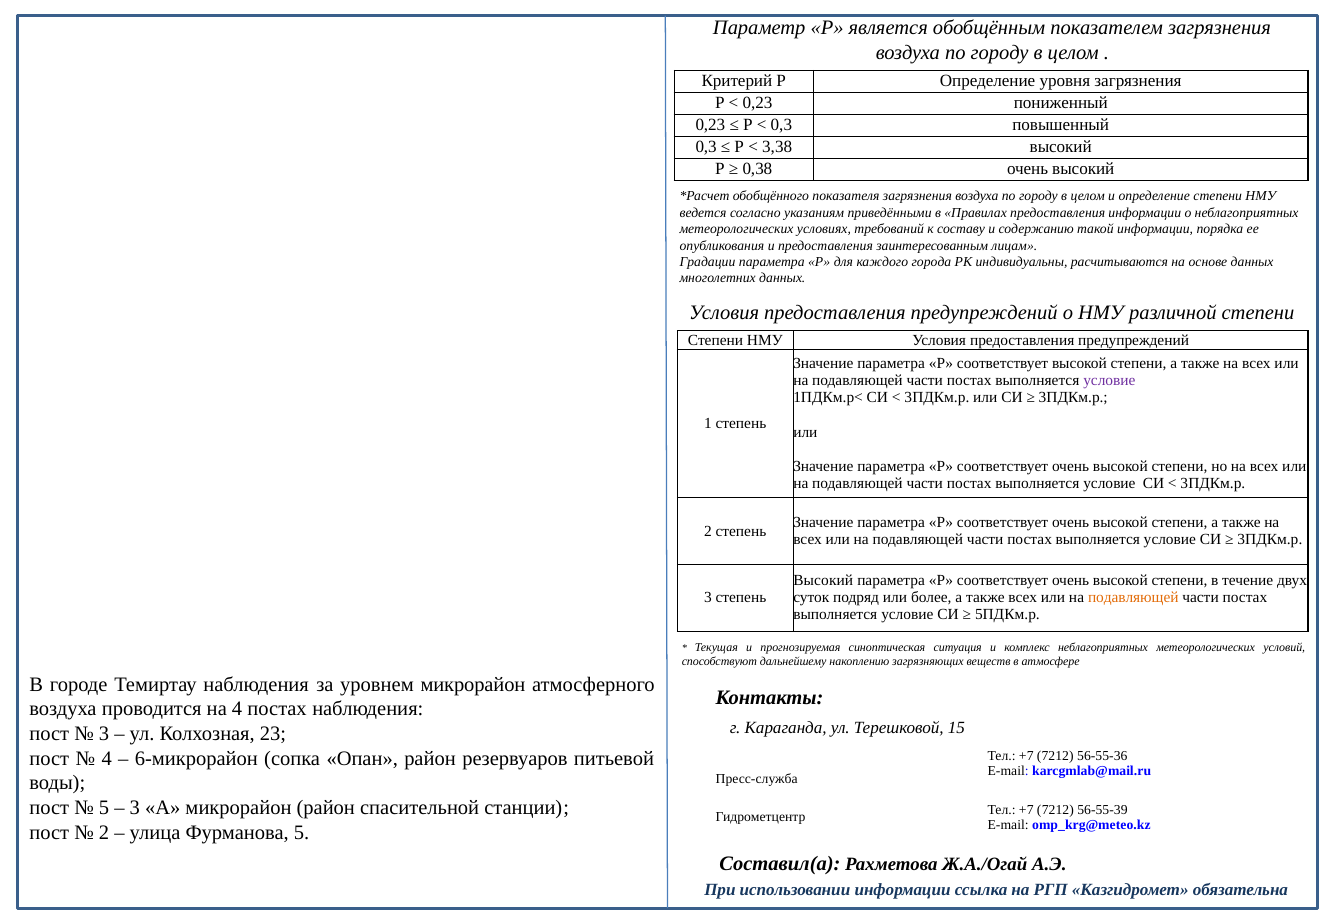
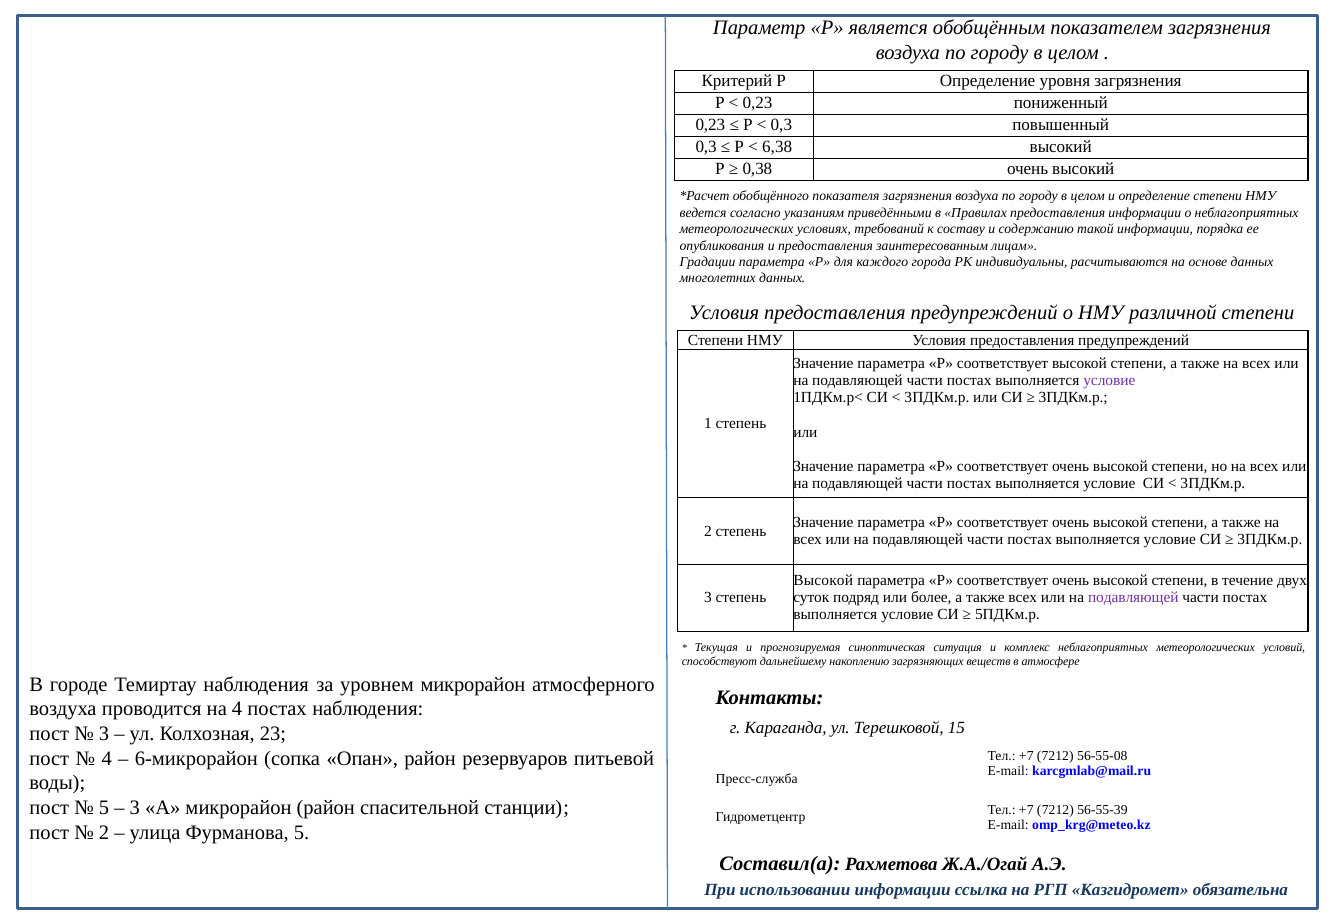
3,38: 3,38 -> 6,38
Высокий at (823, 581): Высокий -> Высокой
подавляющей at (1133, 598) colour: orange -> purple
56-55-36: 56-55-36 -> 56-55-08
